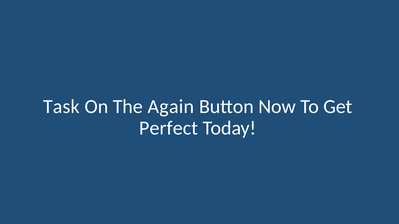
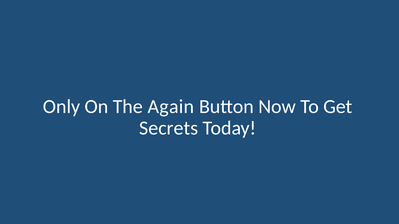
Task: Task -> Only
Perfect: Perfect -> Secrets
